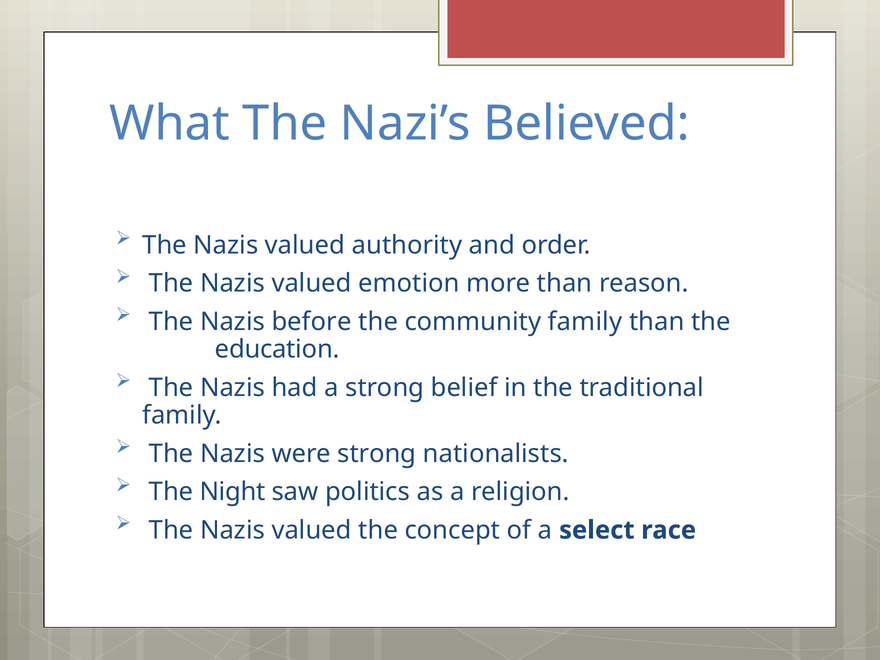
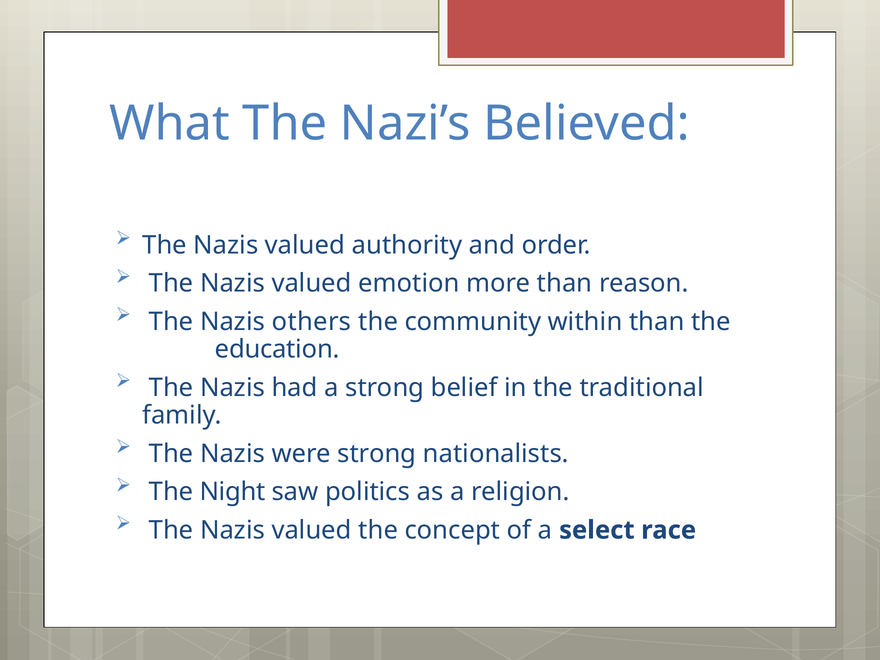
before: before -> others
community family: family -> within
